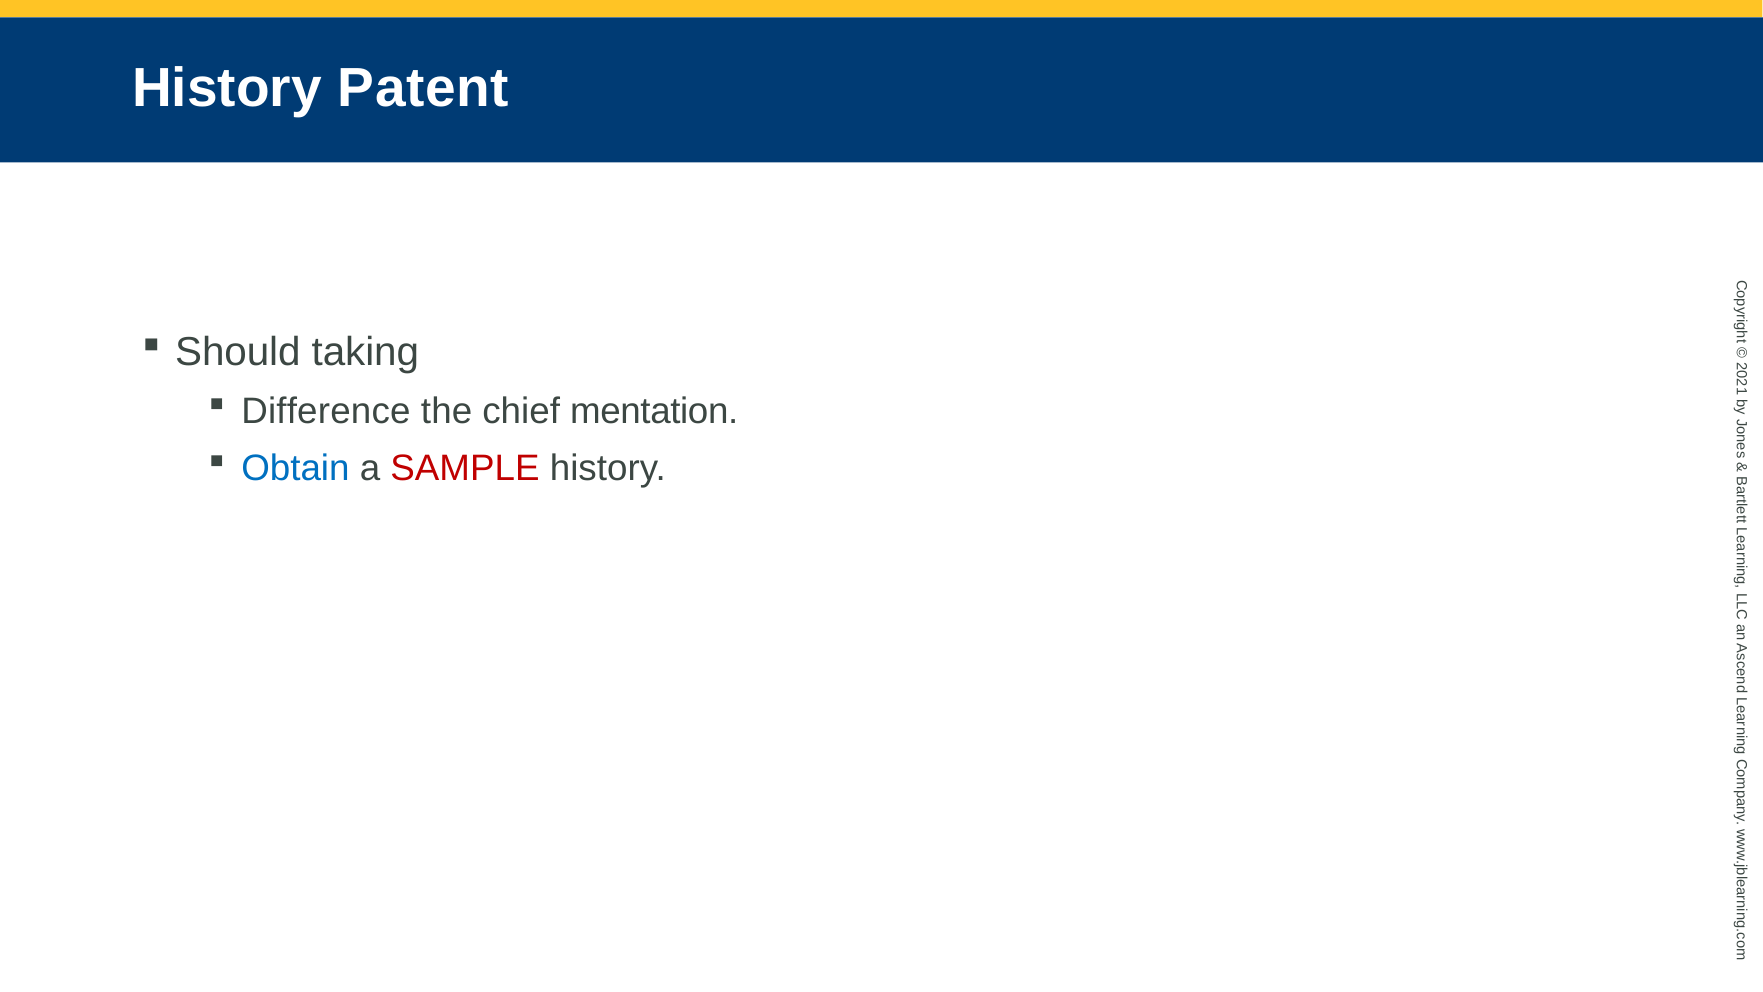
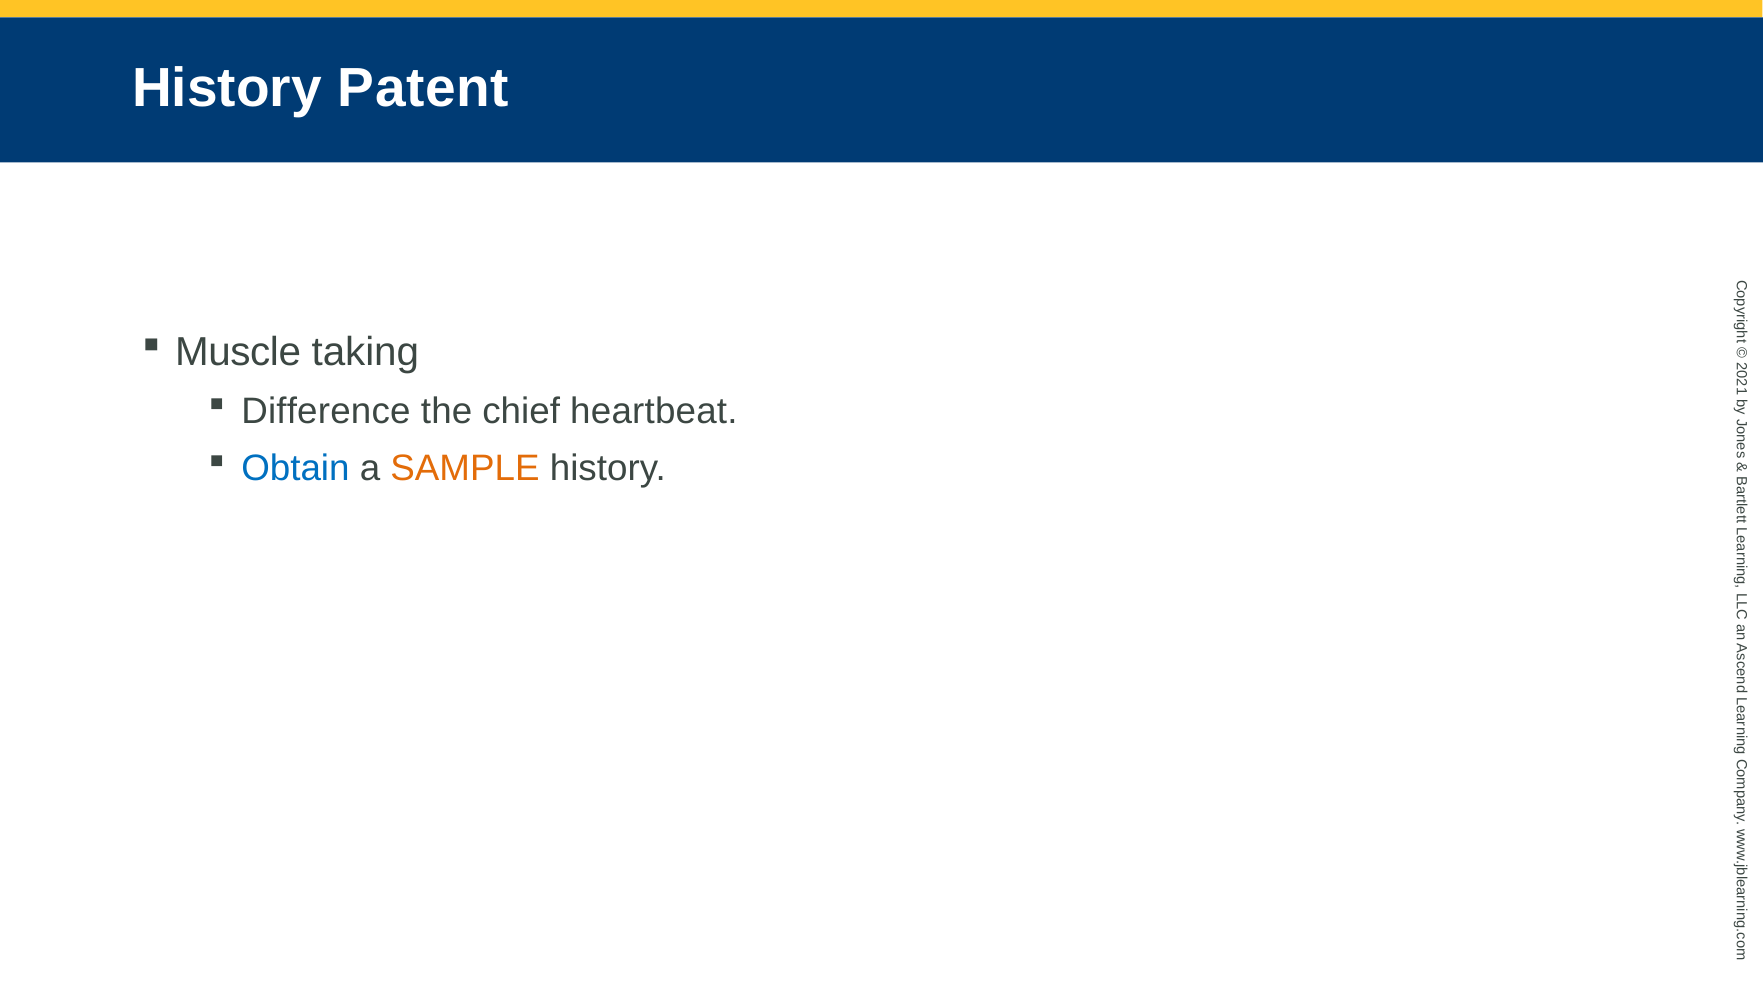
Should: Should -> Muscle
mentation: mentation -> heartbeat
SAMPLE colour: red -> orange
